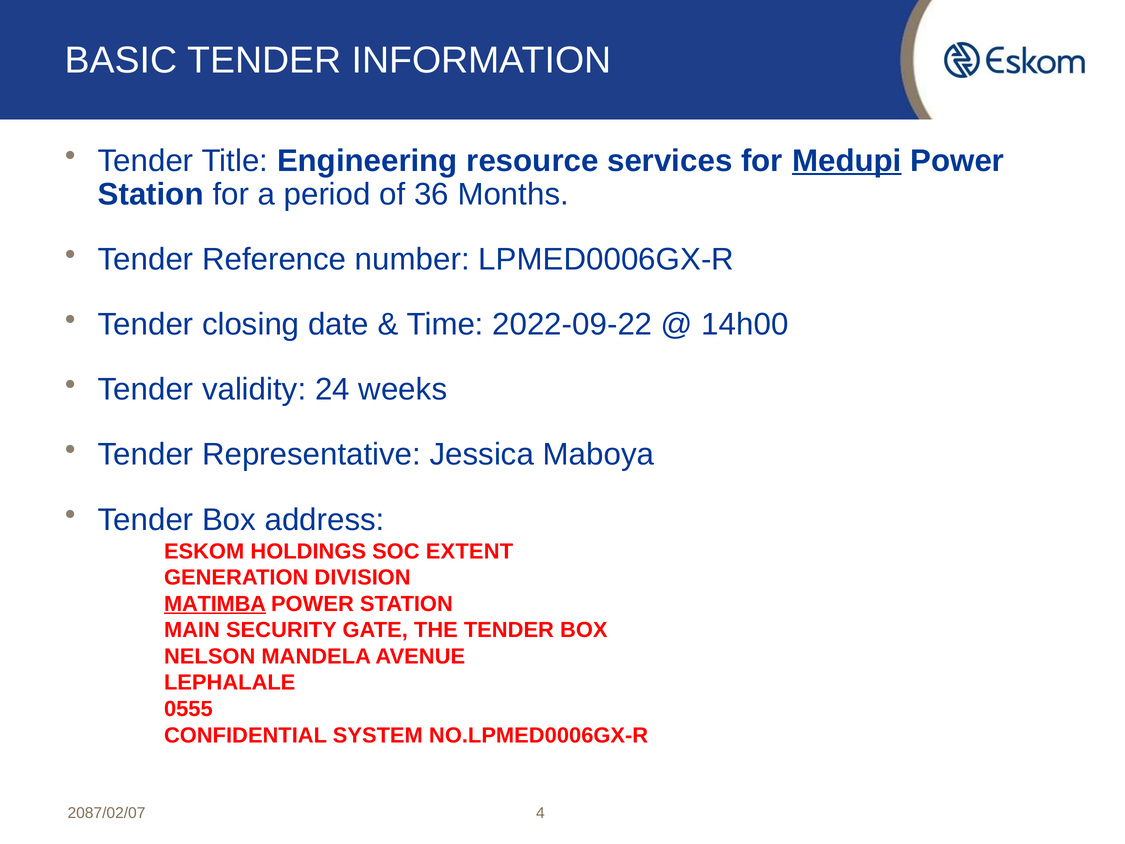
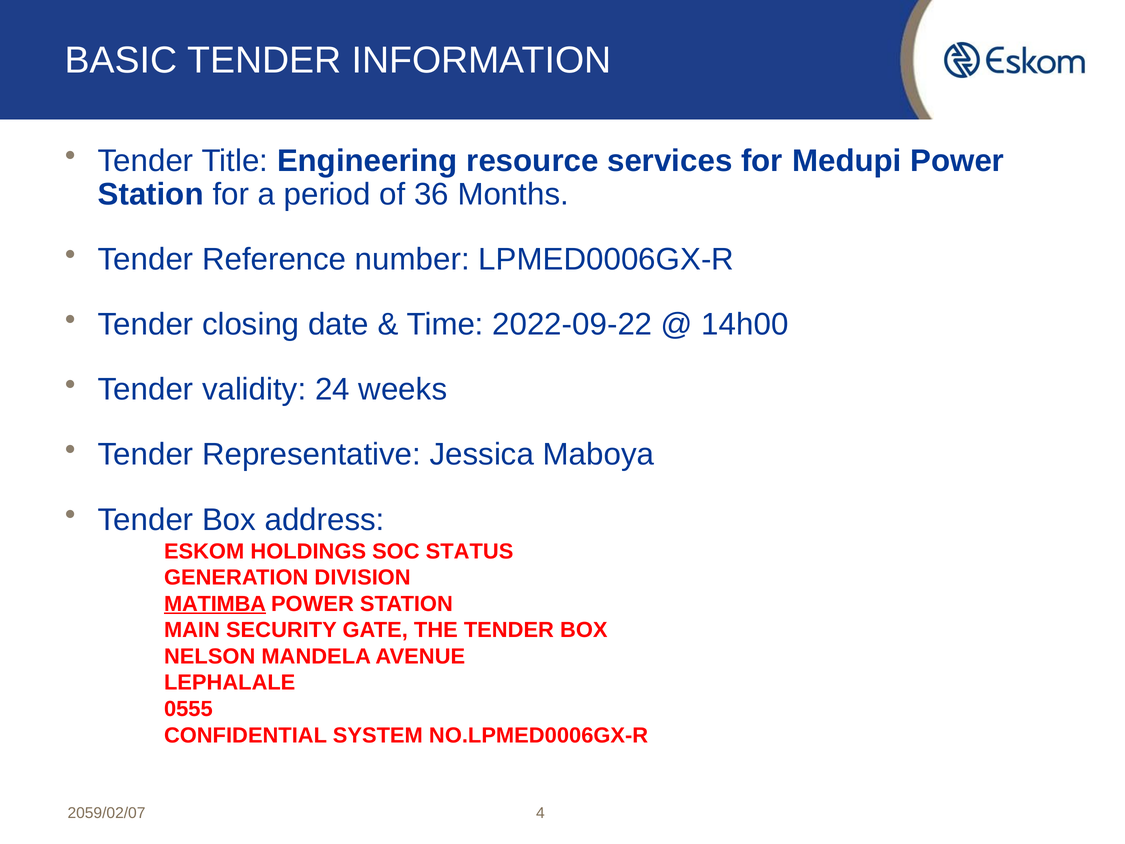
Medupi underline: present -> none
EXTENT: EXTENT -> STATUS
2087/02/07: 2087/02/07 -> 2059/02/07
